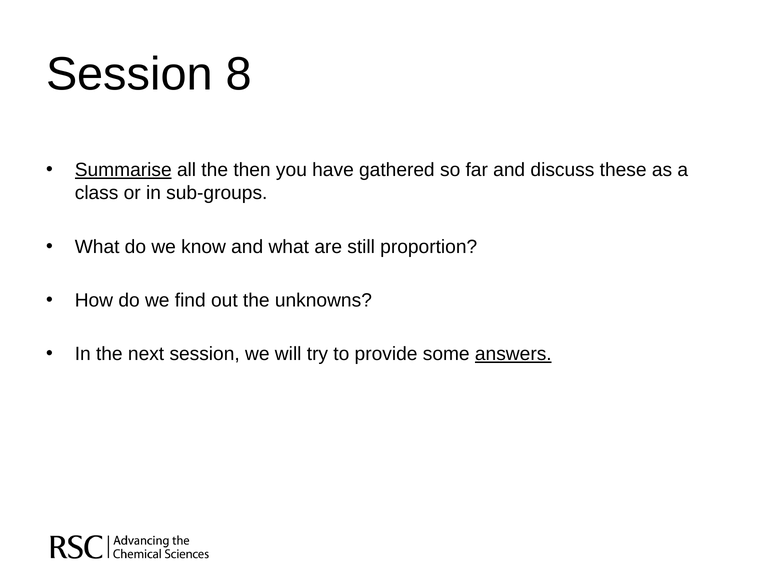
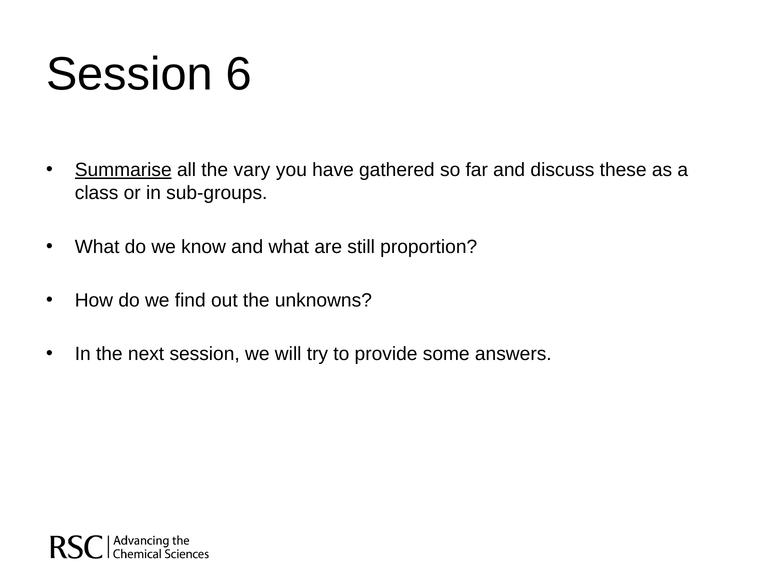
8: 8 -> 6
then: then -> vary
answers underline: present -> none
